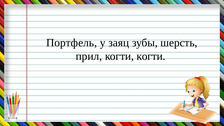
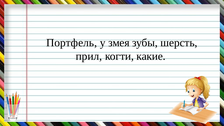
заяц: заяц -> змея
когти когти: когти -> какие
